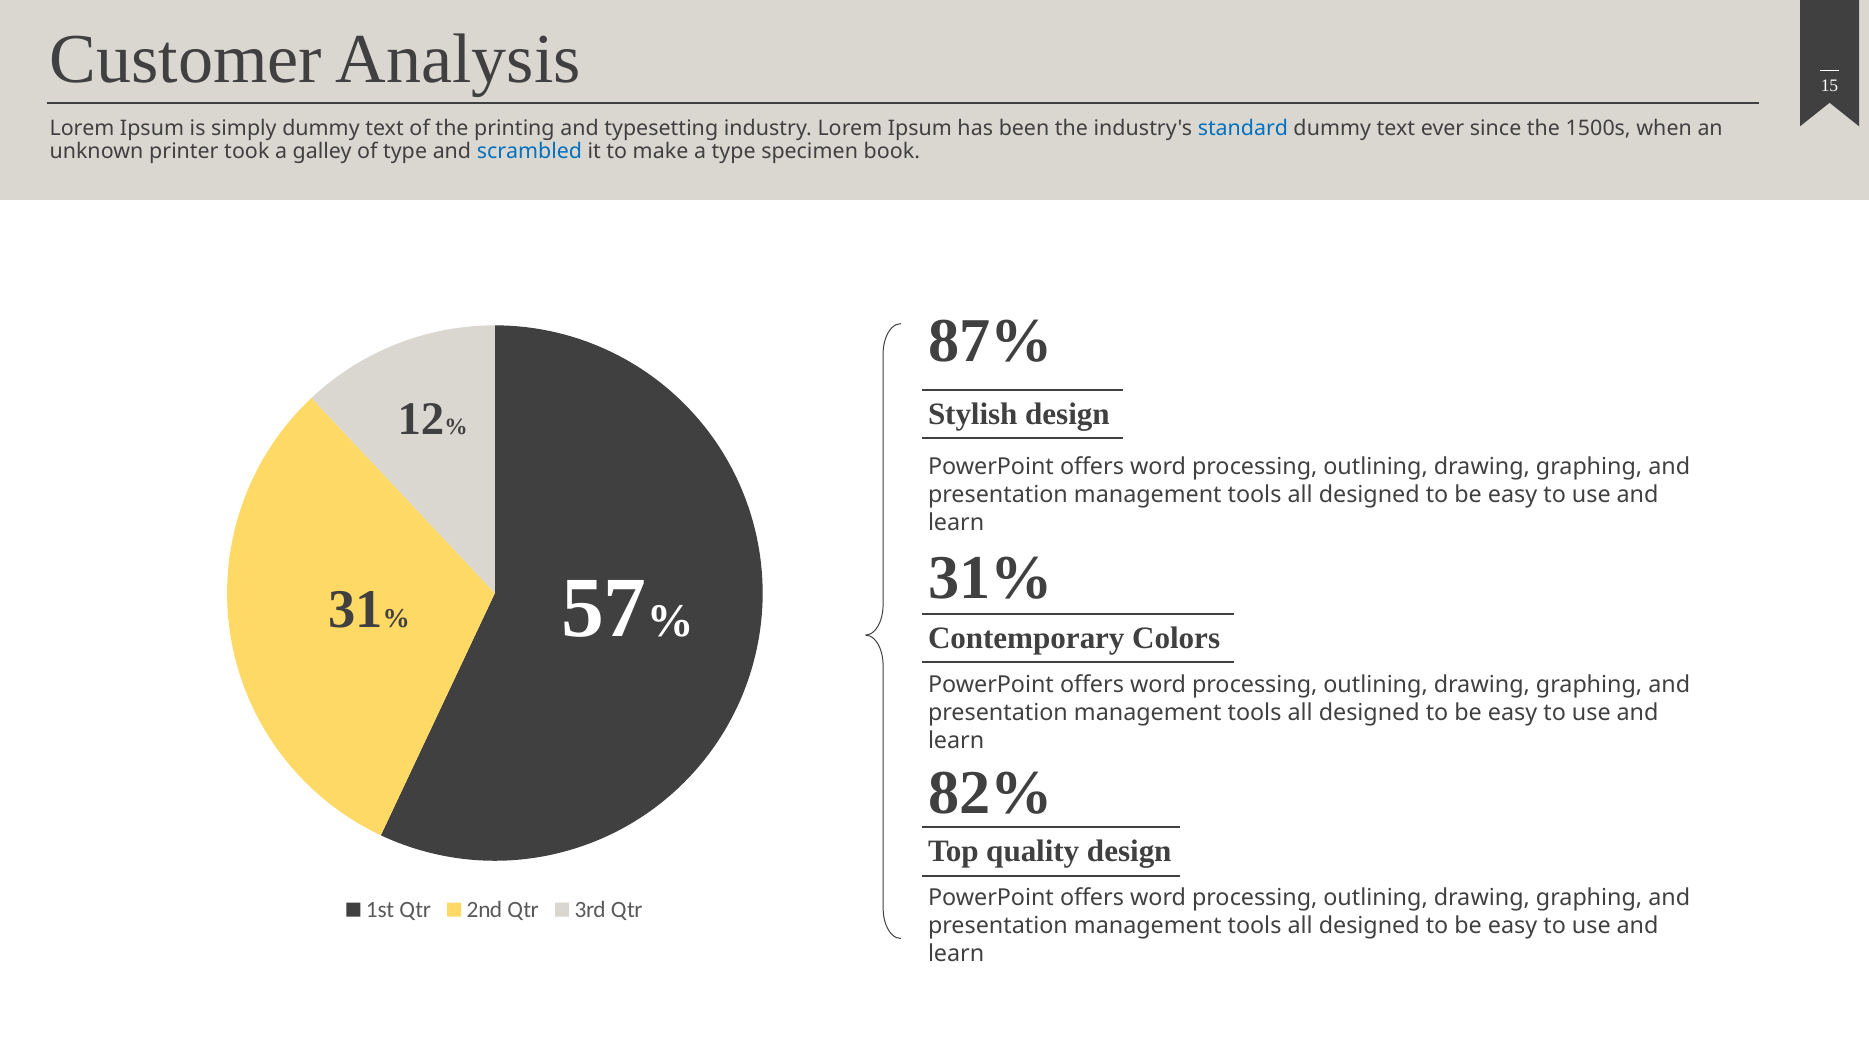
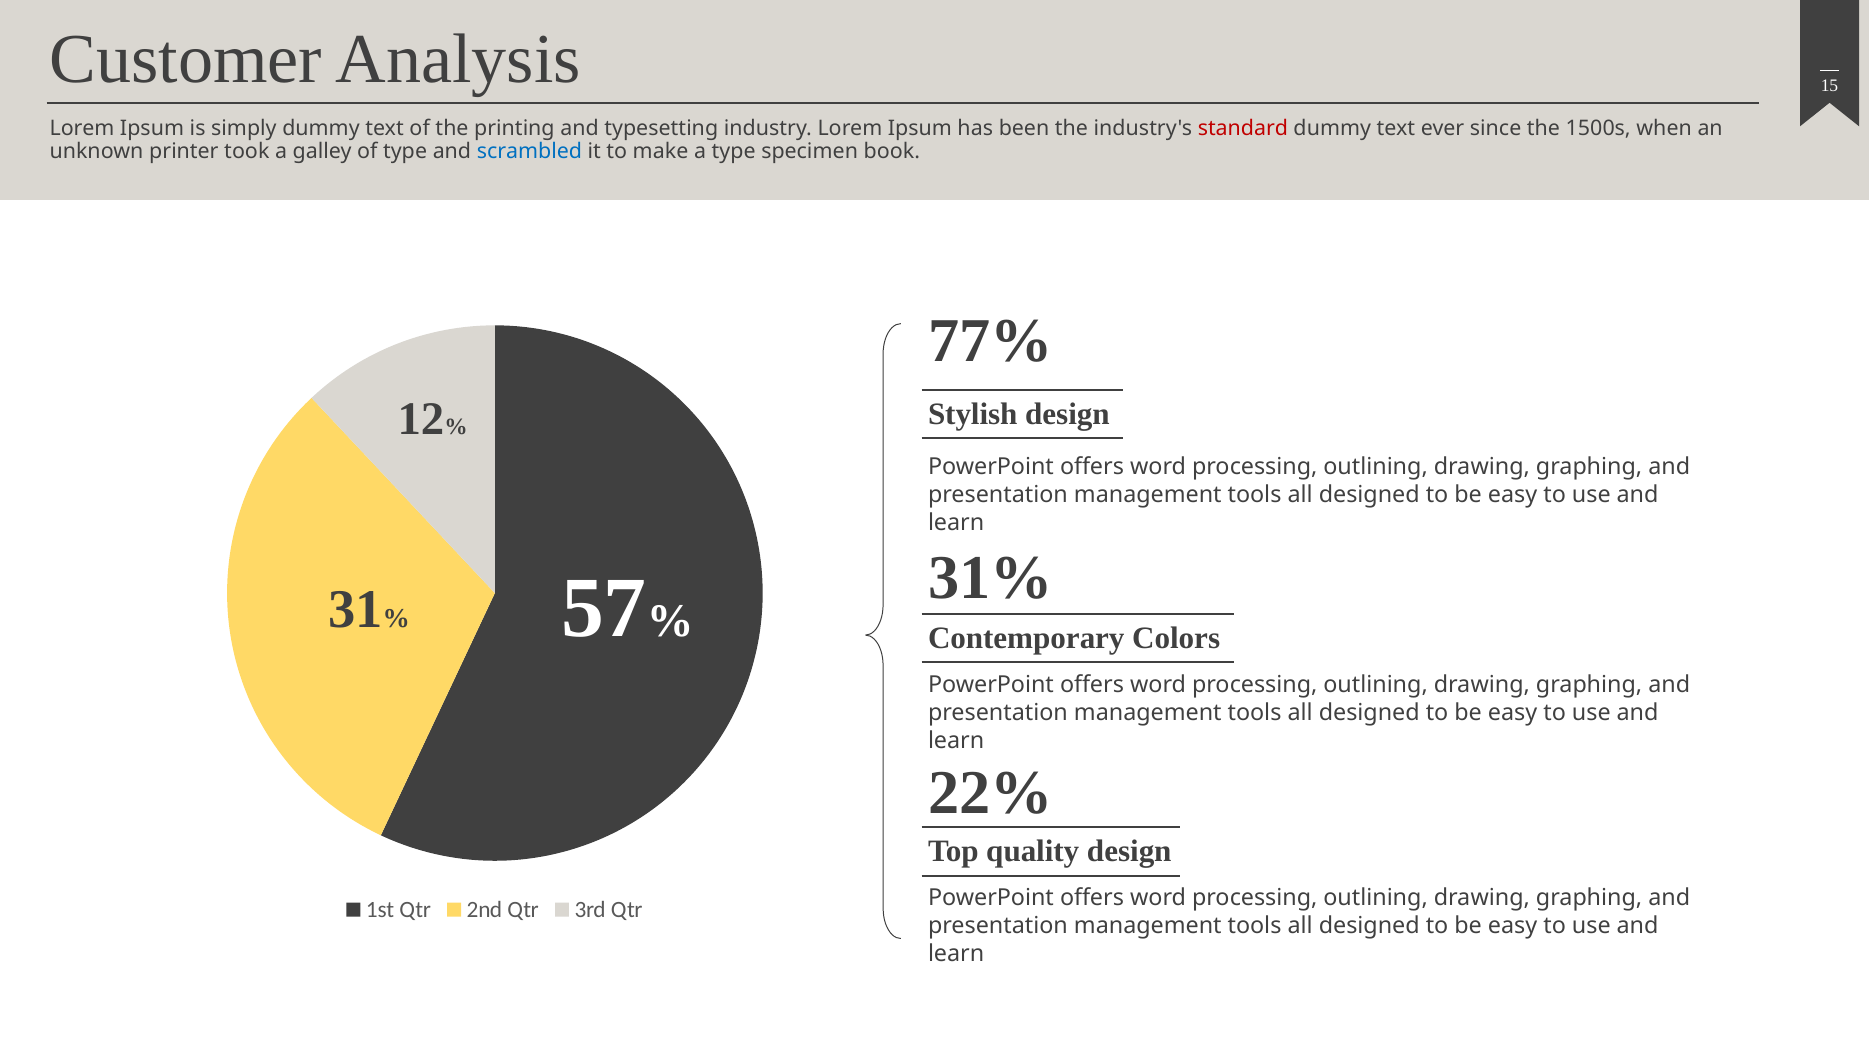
standard colour: blue -> red
87%: 87% -> 77%
82%: 82% -> 22%
